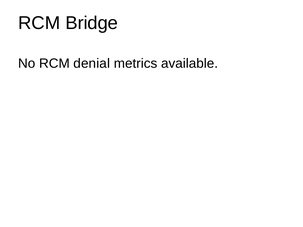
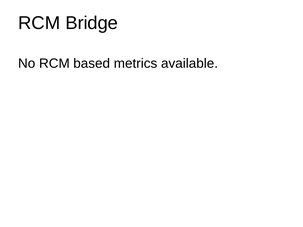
denial: denial -> based
